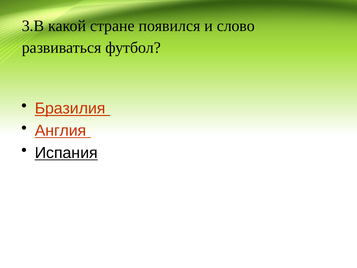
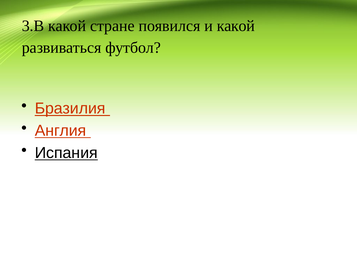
и слово: слово -> какой
